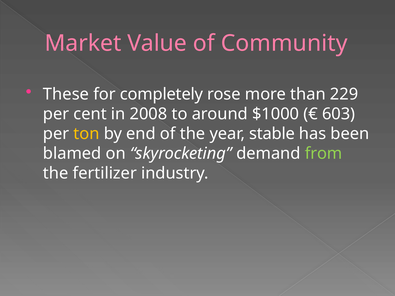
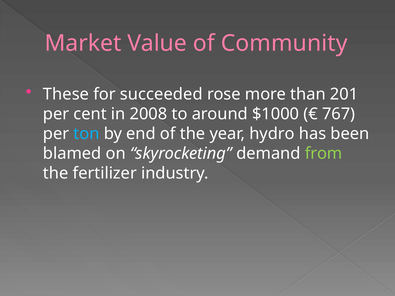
completely: completely -> succeeded
229: 229 -> 201
603: 603 -> 767
ton colour: yellow -> light blue
stable: stable -> hydro
